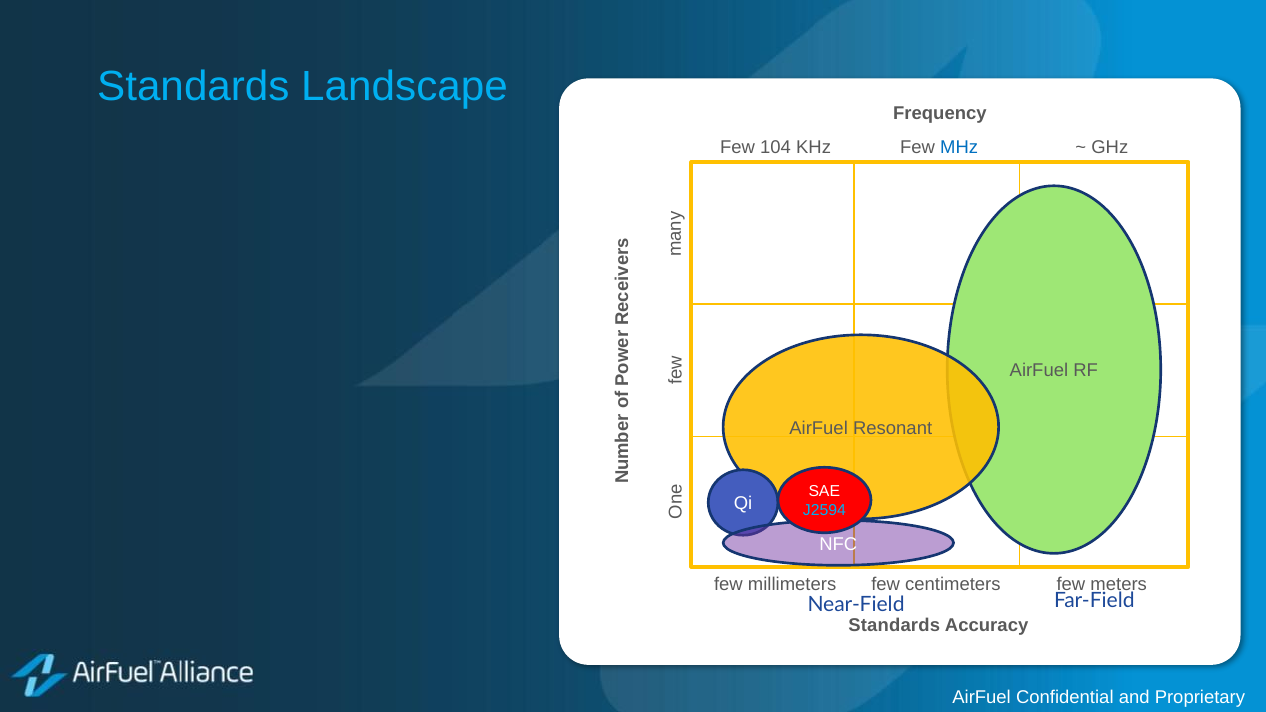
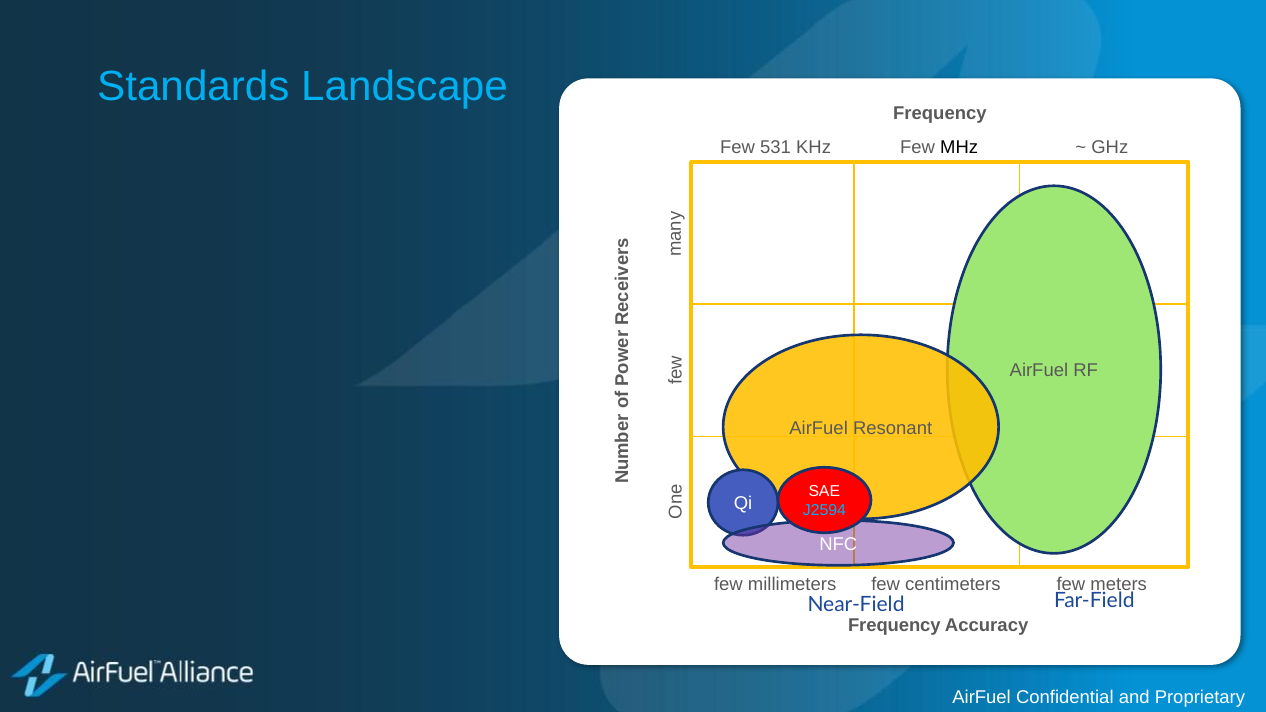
104: 104 -> 531
MHz colour: blue -> black
Standards at (894, 625): Standards -> Frequency
